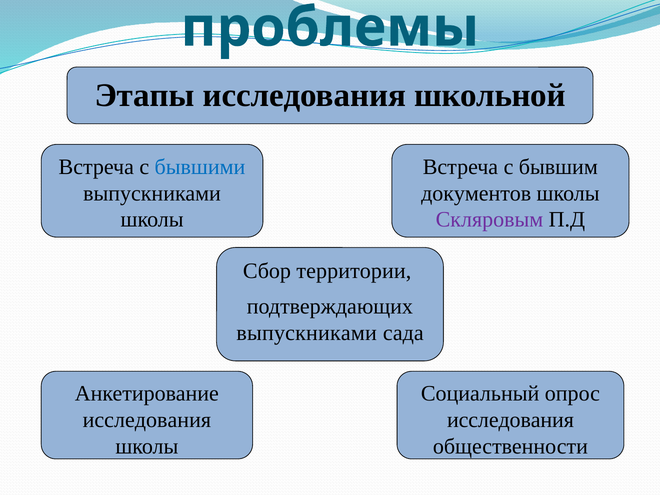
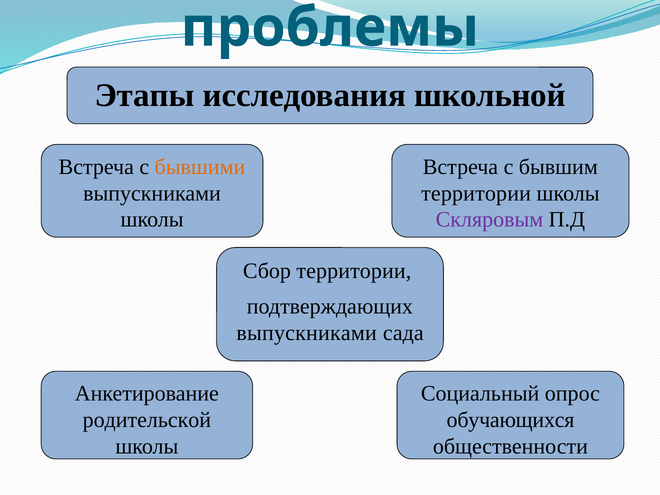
бывшими colour: blue -> orange
документов at (476, 193): документов -> территории
исследования at (147, 420): исследования -> родительской
исследования at (510, 420): исследования -> обучающихся
